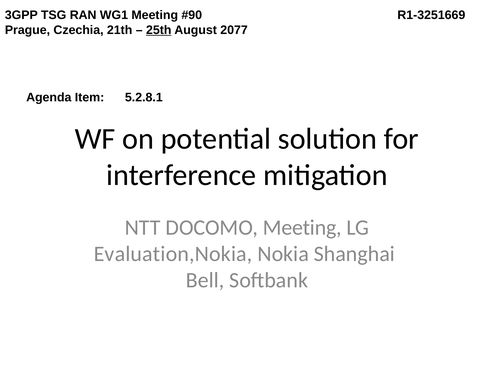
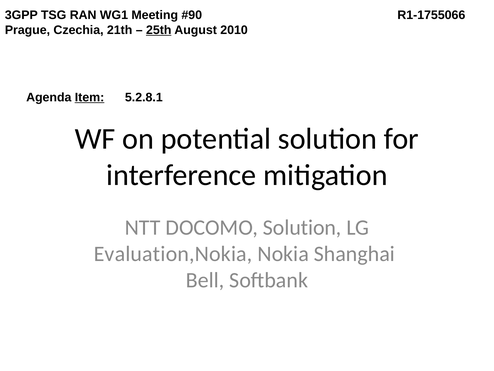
R1-3251669: R1-3251669 -> R1-1755066
2077: 2077 -> 2010
Item underline: none -> present
DOCOMO Meeting: Meeting -> Solution
